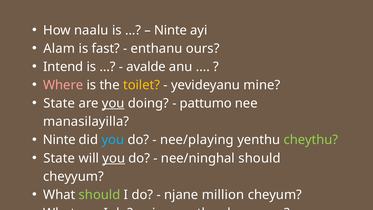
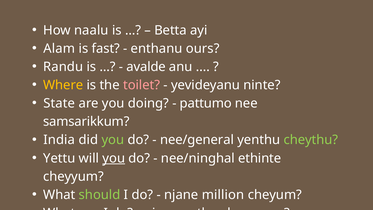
Ninte at (171, 30): Ninte -> Betta
Intend: Intend -> Randu
Where colour: pink -> yellow
toilet colour: yellow -> pink
mine: mine -> ninte
you at (113, 103) underline: present -> none
manasilayilla: manasilayilla -> samsarikkum
Ninte at (59, 140): Ninte -> India
you at (113, 140) colour: light blue -> light green
nee/playing: nee/playing -> nee/general
State at (59, 158): State -> Yettu
nee/ninghal should: should -> ethinte
